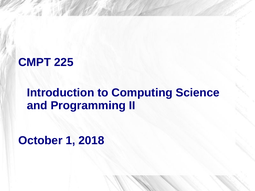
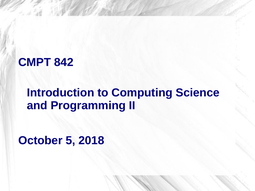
225: 225 -> 842
1: 1 -> 5
